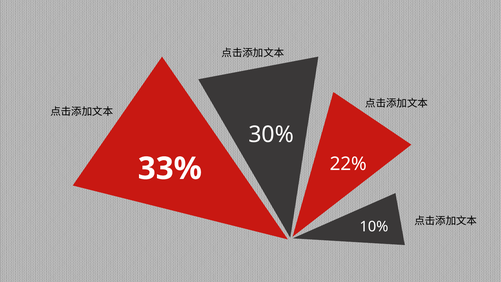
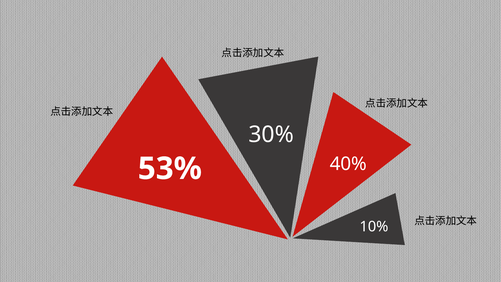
22%: 22% -> 40%
33%: 33% -> 53%
